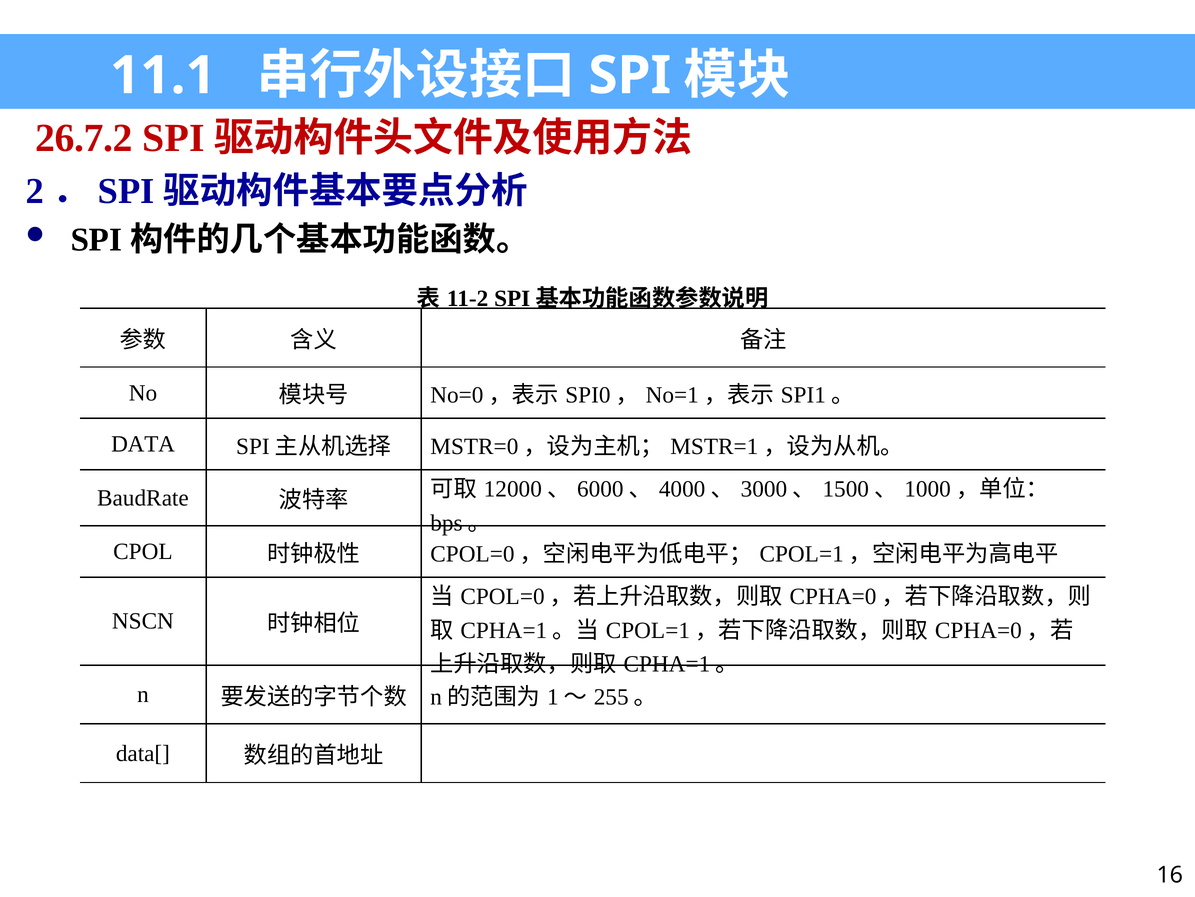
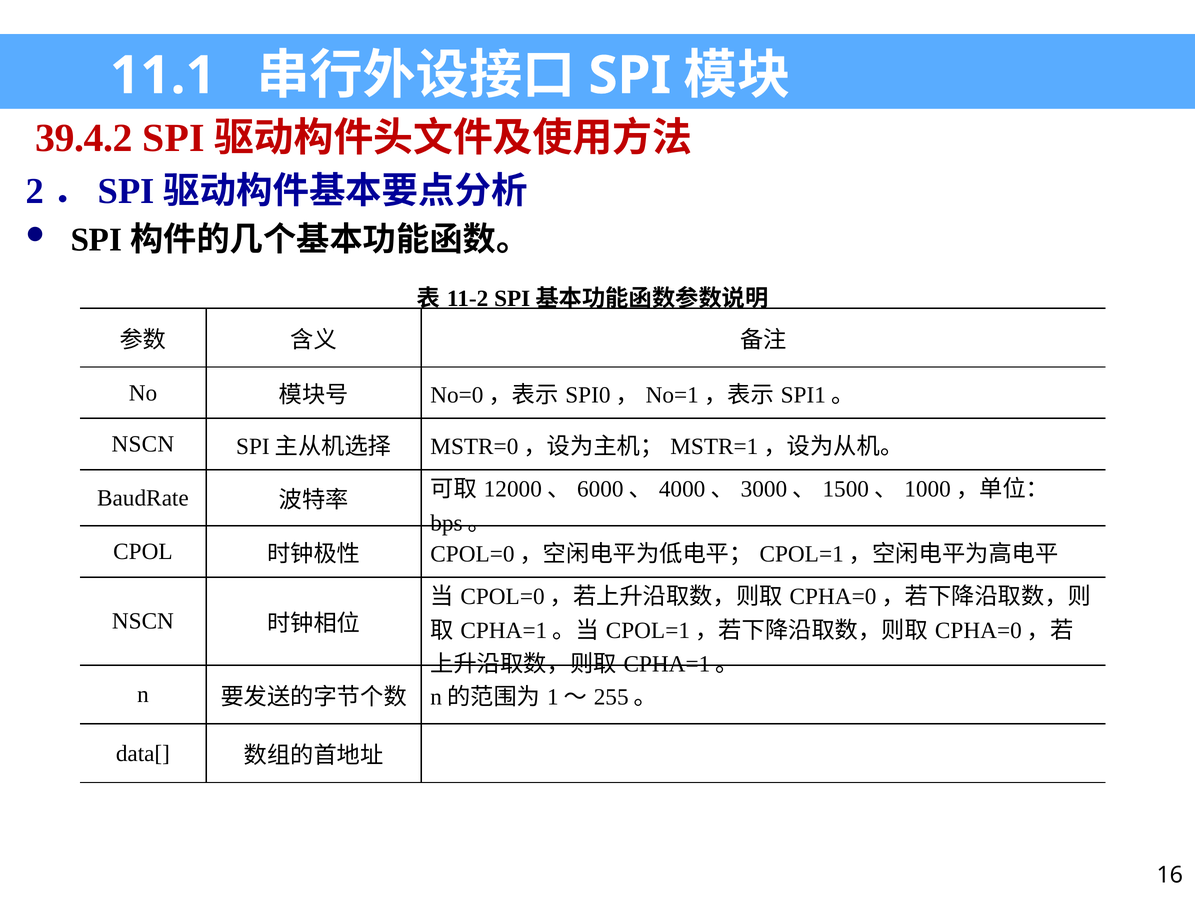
26.7.2: 26.7.2 -> 39.4.2
DATA at (143, 444): DATA -> NSCN
